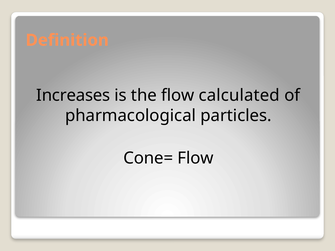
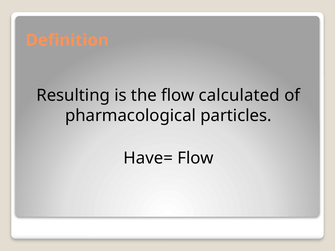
Increases: Increases -> Resulting
Cone=: Cone= -> Have=
